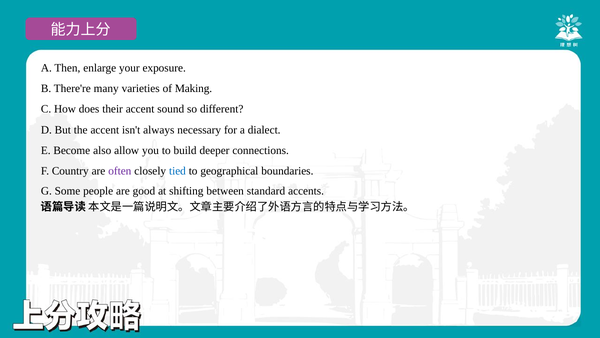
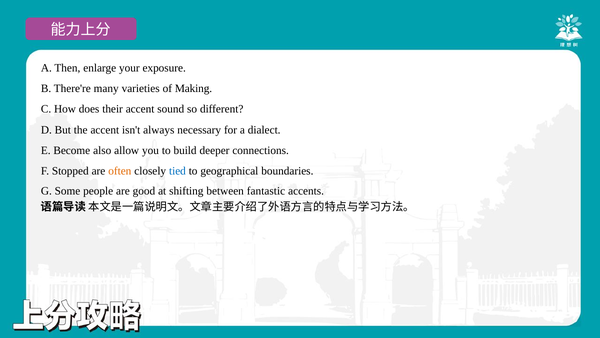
Country: Country -> Stopped
often colour: purple -> orange
standard: standard -> fantastic
